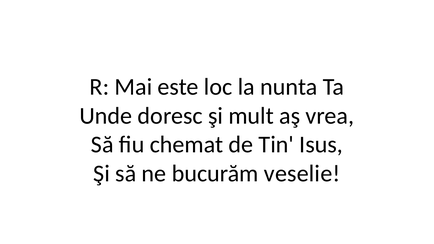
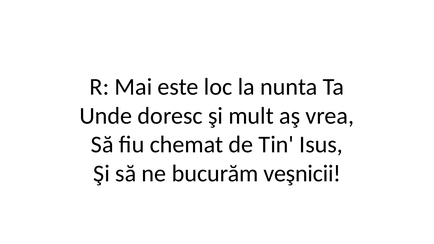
veselie: veselie -> veşnicii
